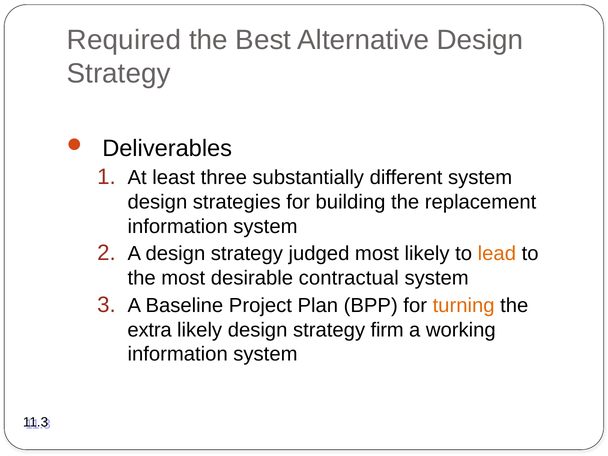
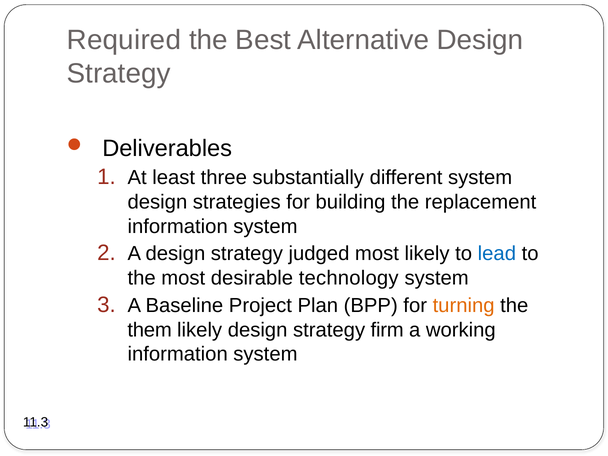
lead colour: orange -> blue
contractual: contractual -> technology
extra: extra -> them
